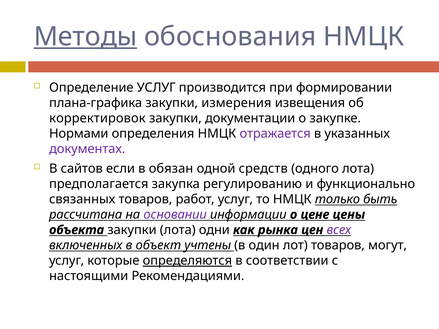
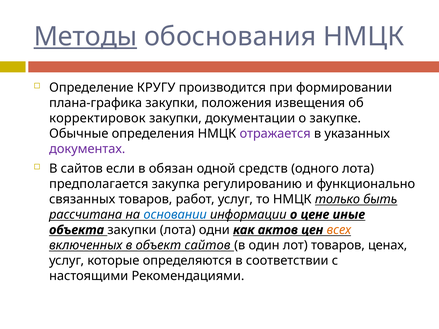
Определение УСЛУГ: УСЛУГ -> КРУГУ
измерения: измерения -> положения
Нормами: Нормами -> Обычные
основании colour: purple -> blue
цены: цены -> иные
рынка: рынка -> актов
всех colour: purple -> orange
объект учтены: учтены -> сайтов
могут: могут -> ценах
определяются underline: present -> none
